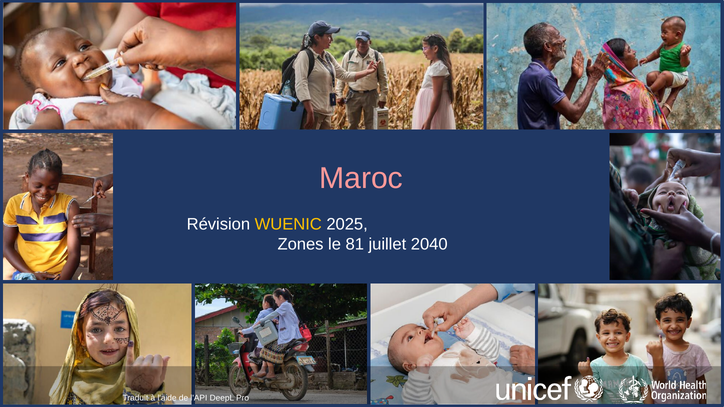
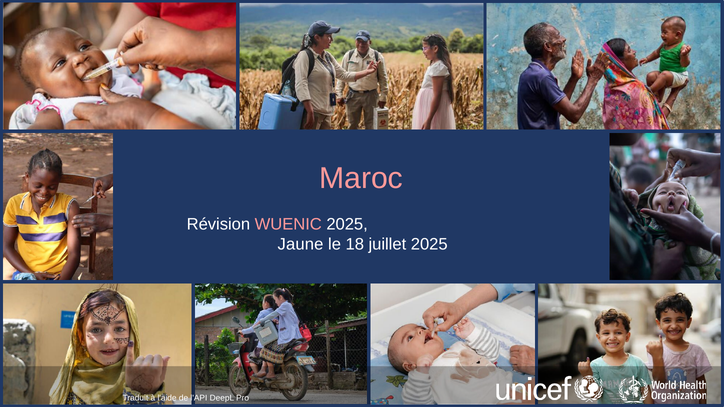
WUENIC colour: yellow -> pink
Zones: Zones -> Jaune
81: 81 -> 18
juillet 2040: 2040 -> 2025
